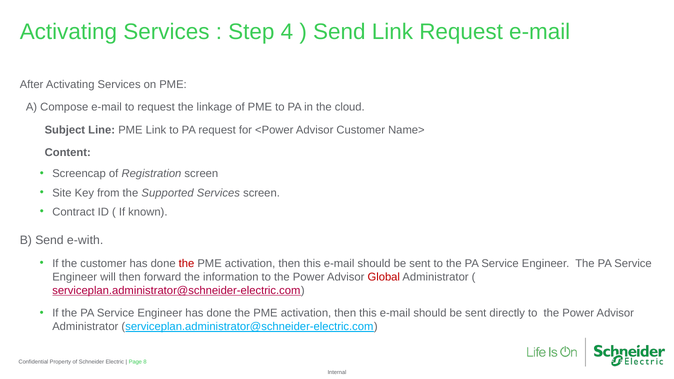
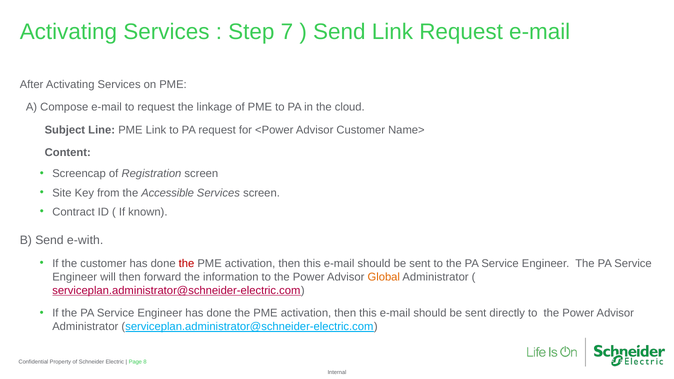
4: 4 -> 7
Supported: Supported -> Accessible
Global colour: red -> orange
